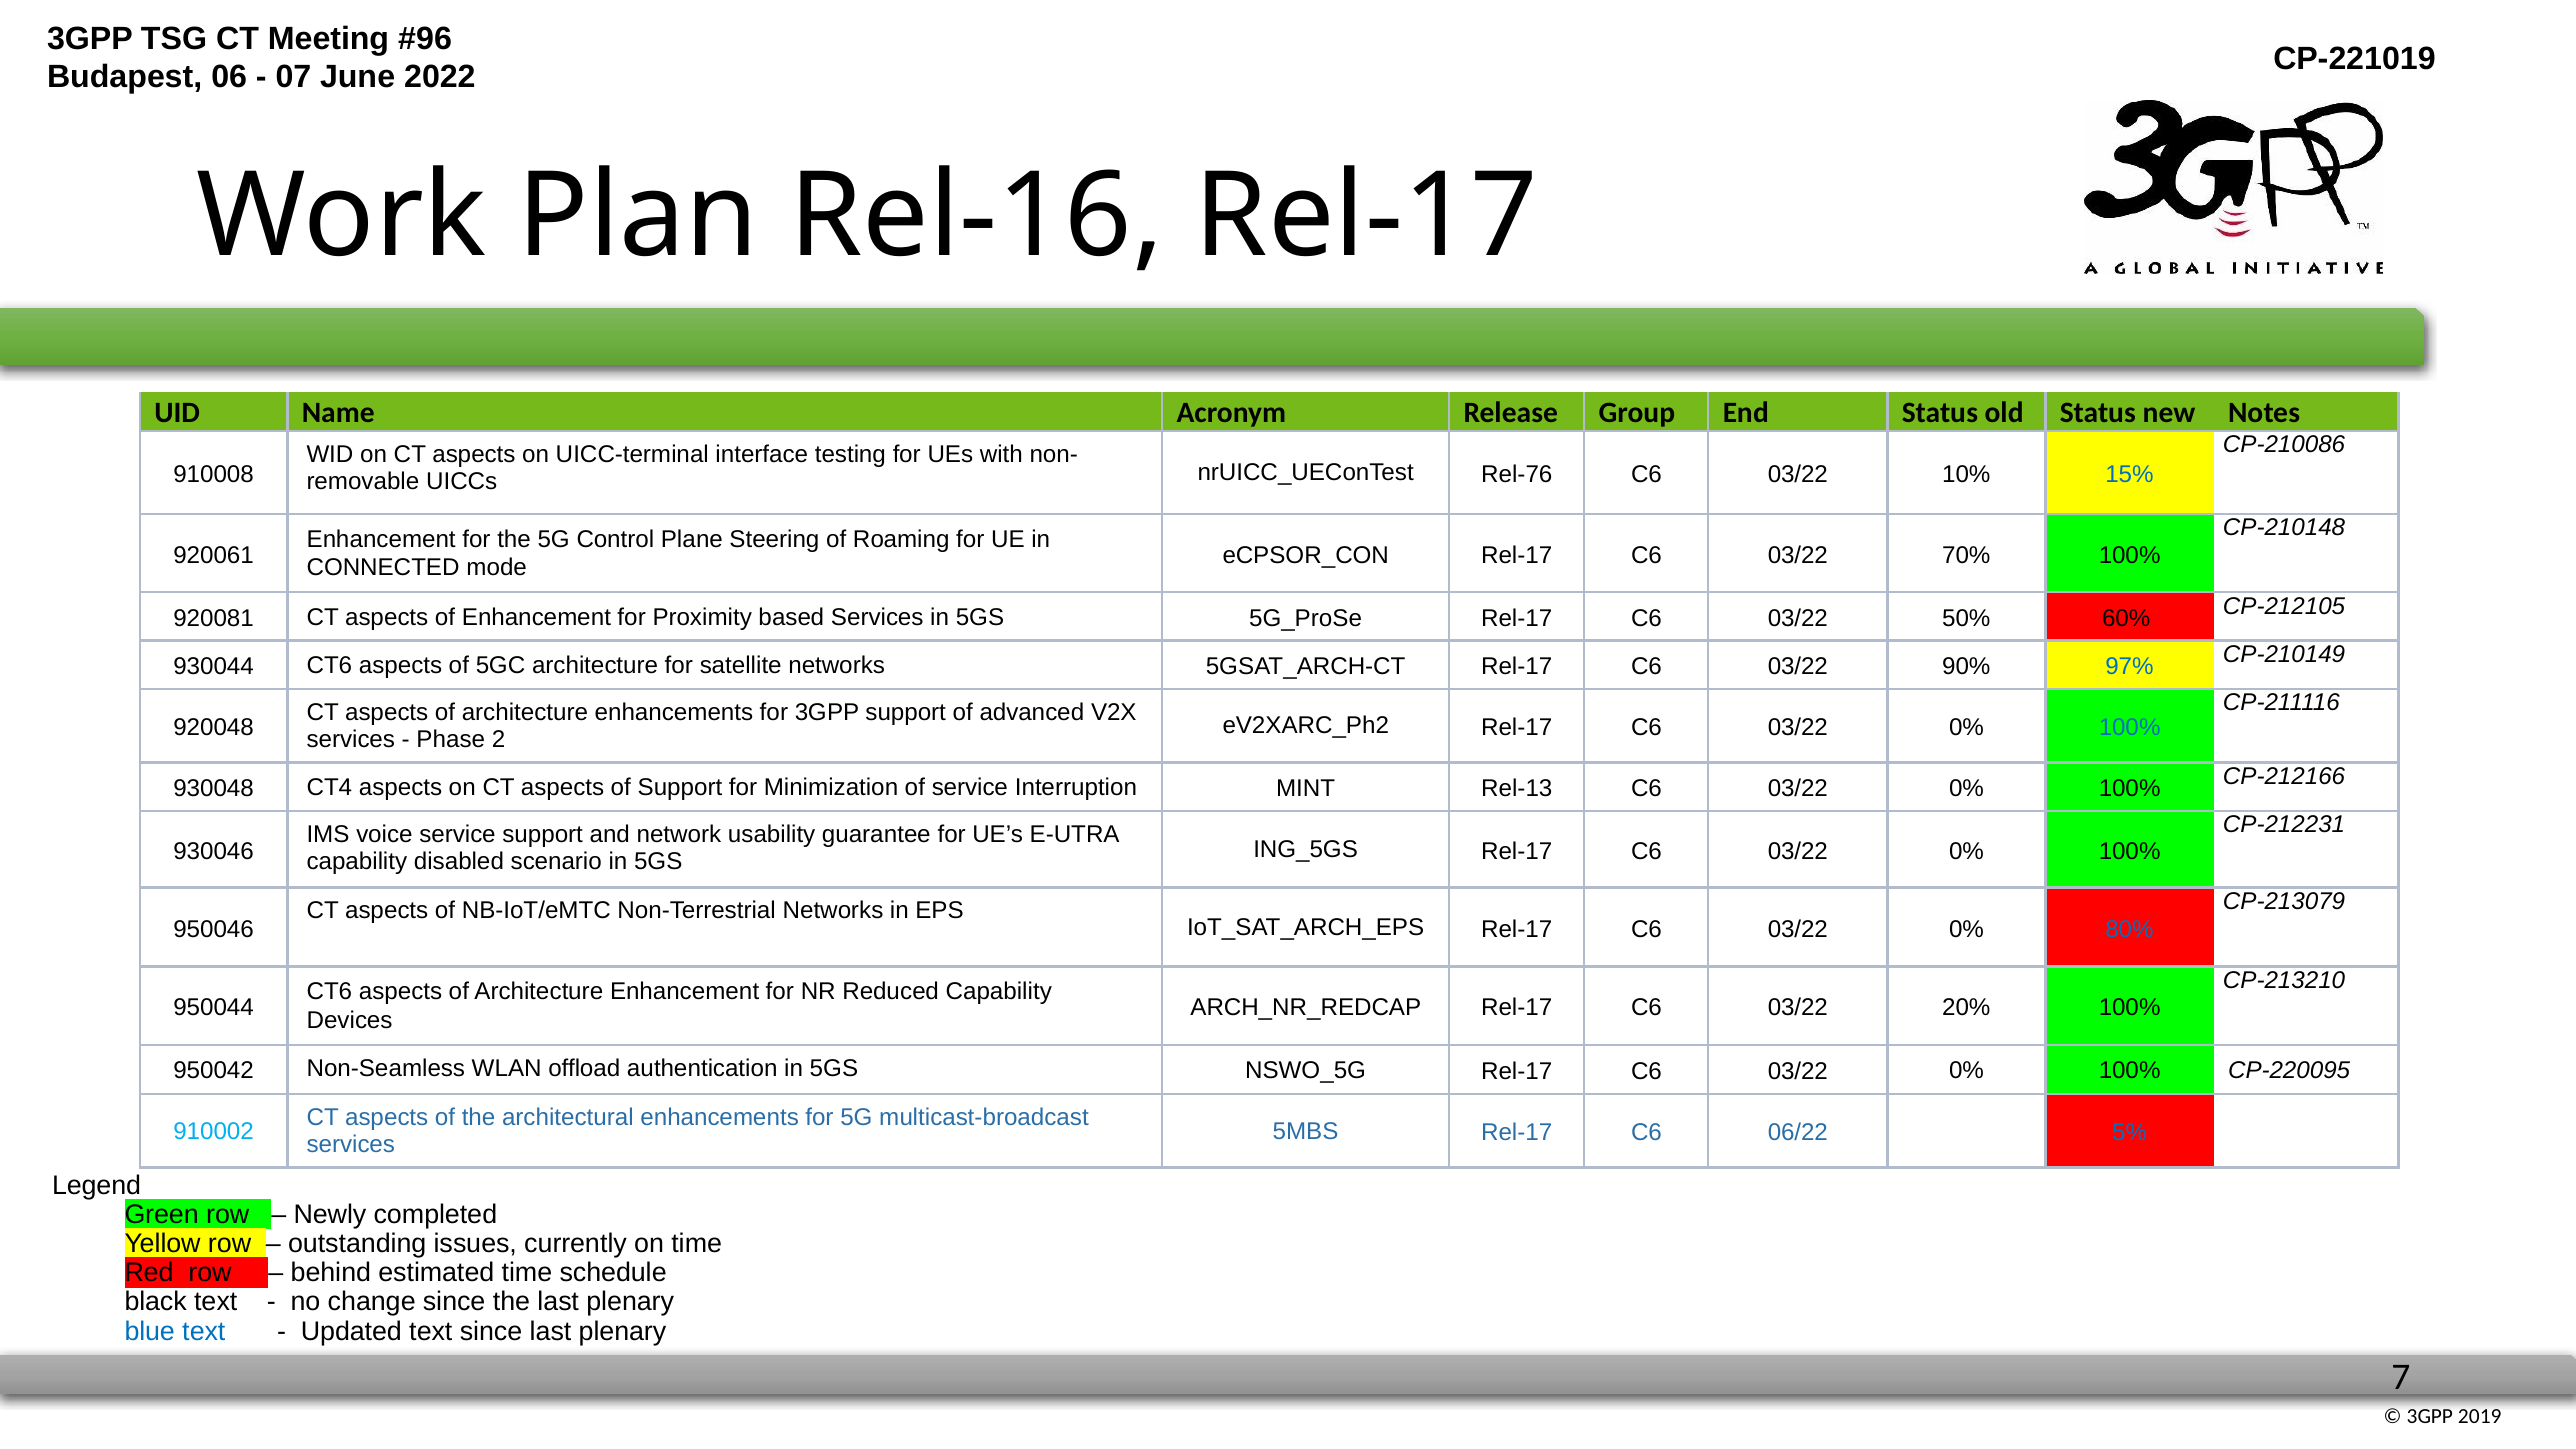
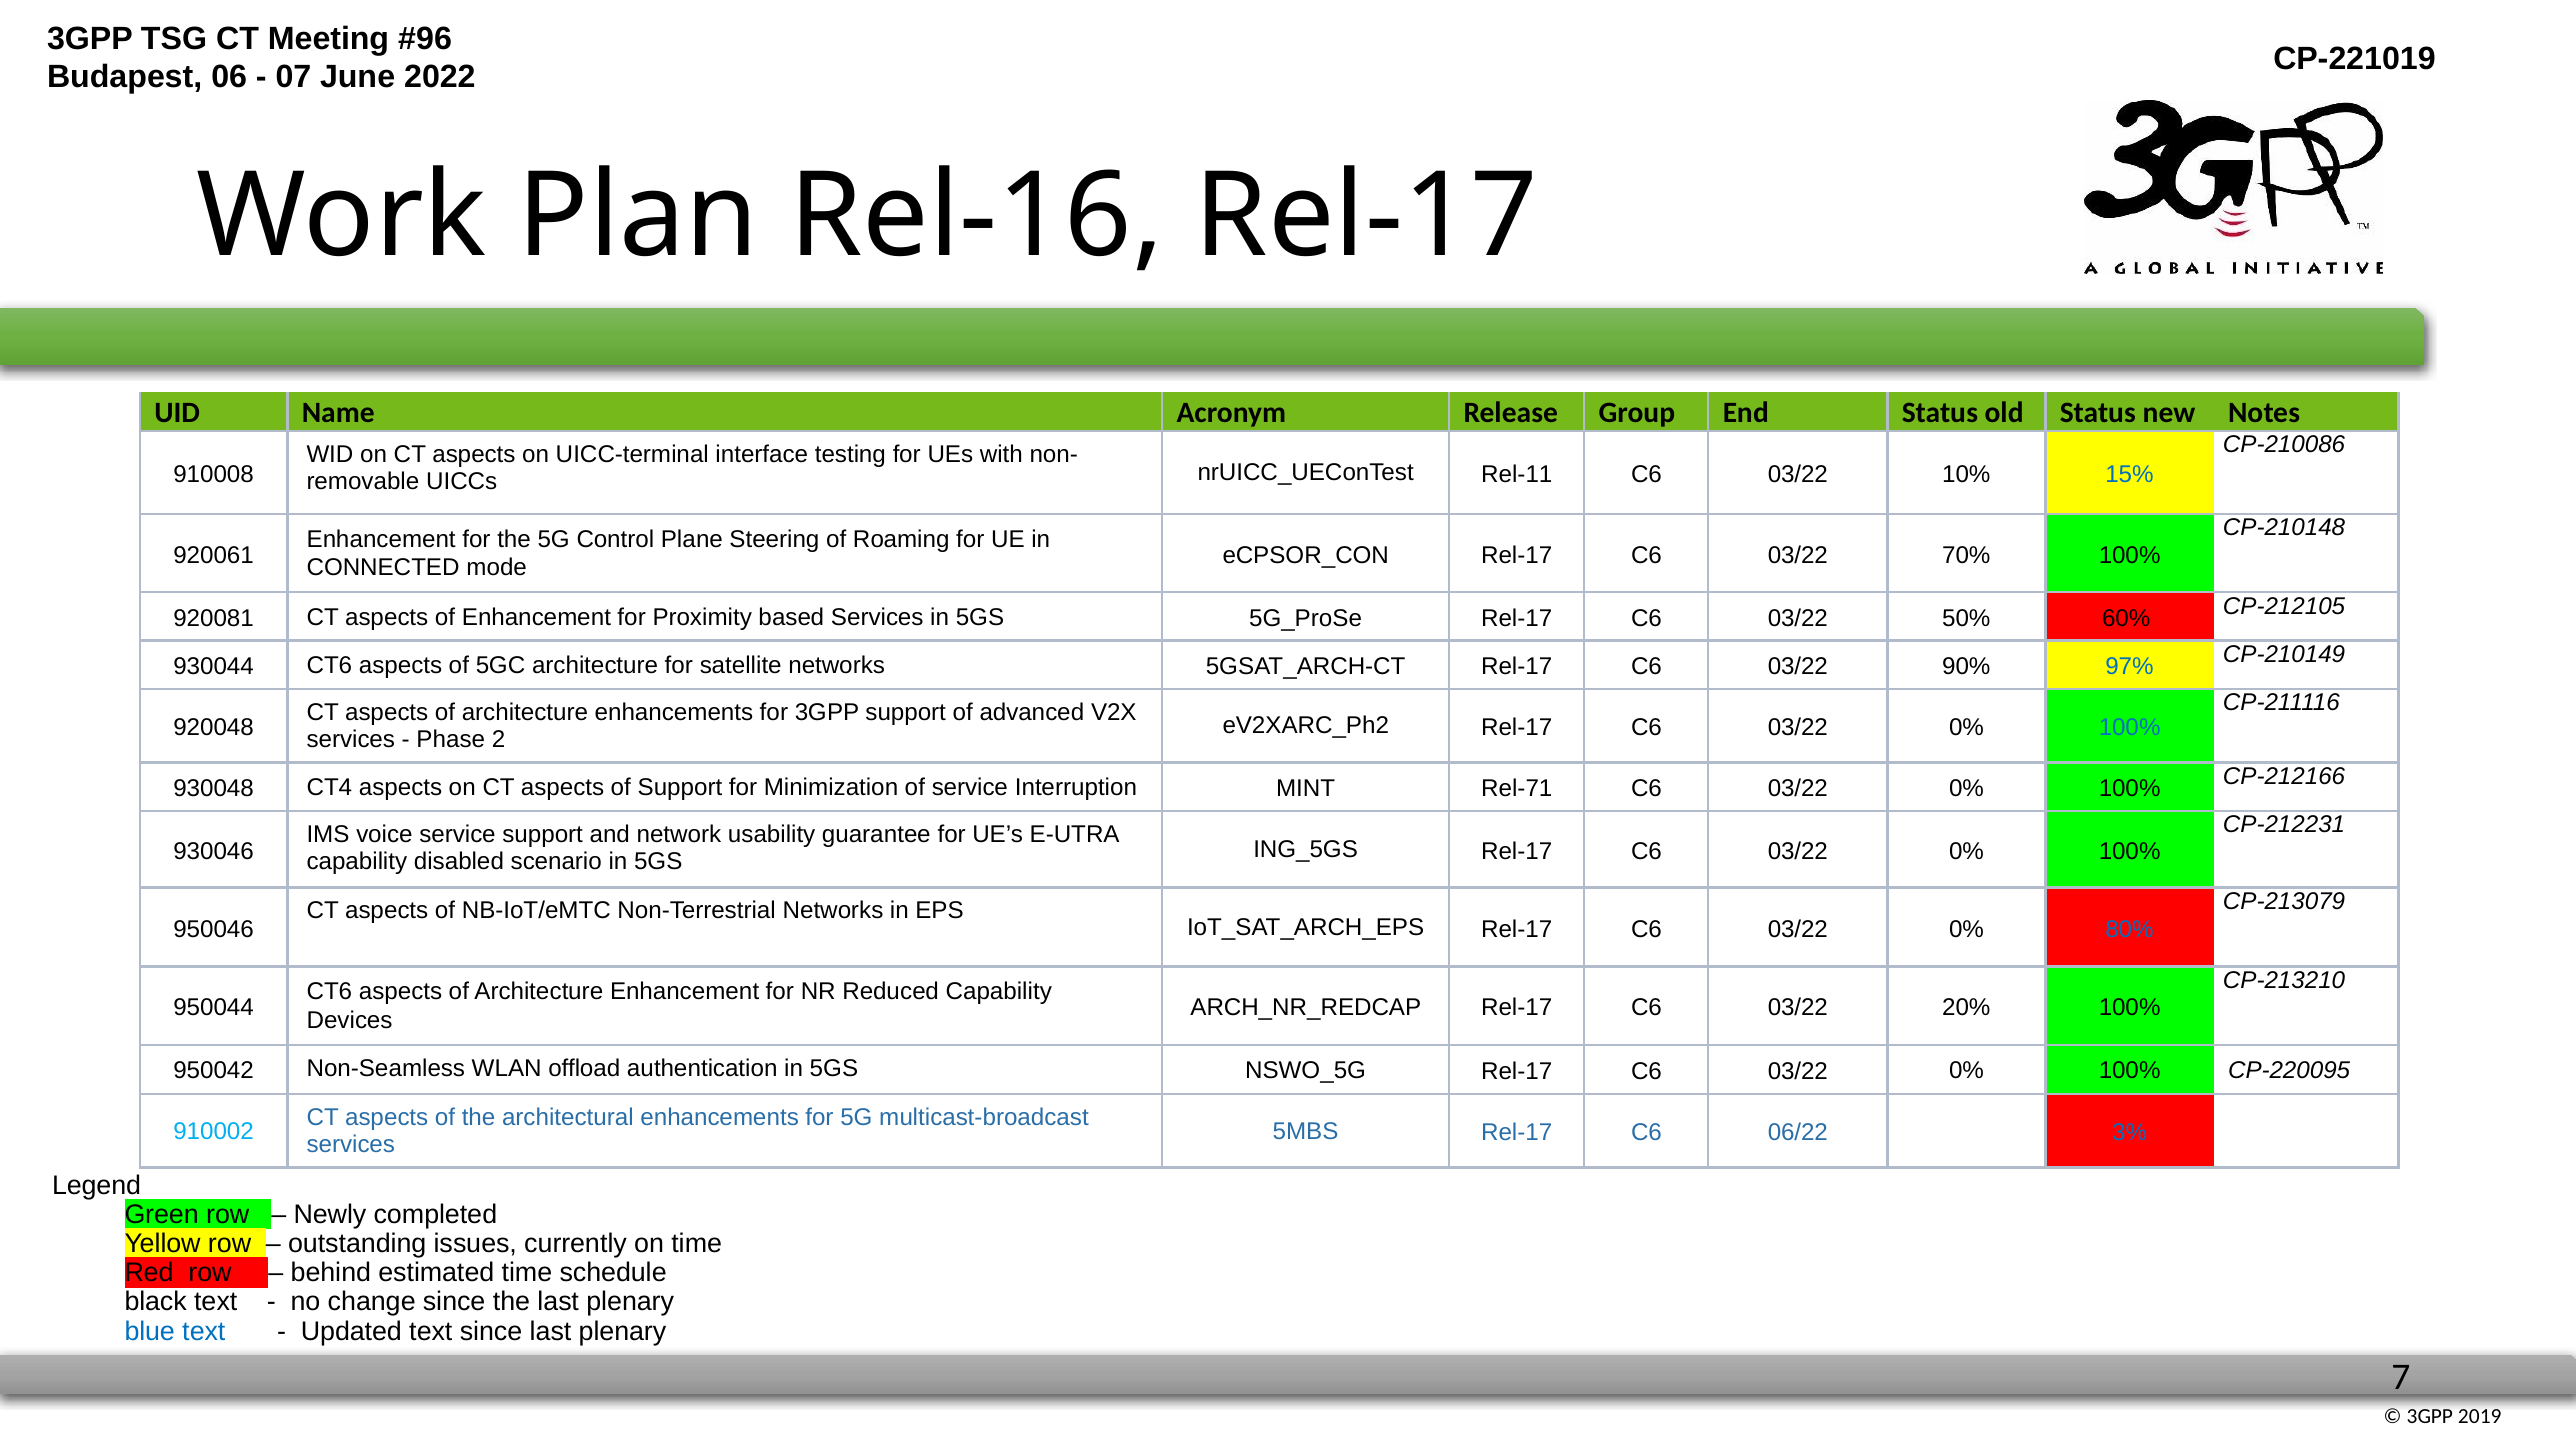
Rel-76: Rel-76 -> Rel-11
Rel-13: Rel-13 -> Rel-71
5%: 5% -> 3%
